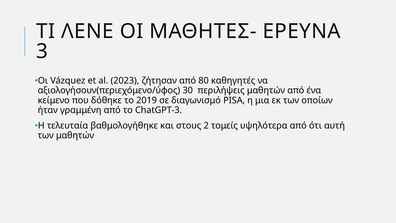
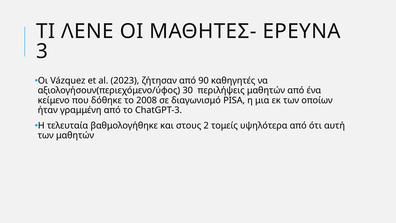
80: 80 -> 90
2019: 2019 -> 2008
